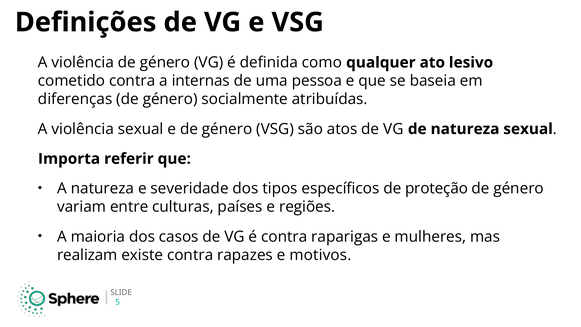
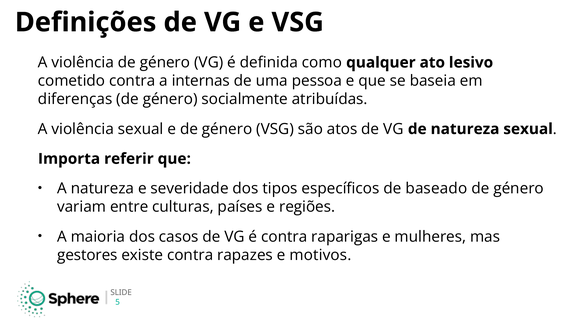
proteção: proteção -> baseado
realizam: realizam -> gestores
